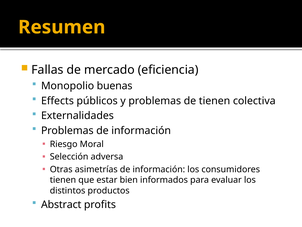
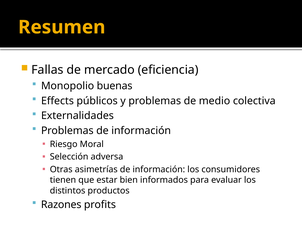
de tienen: tienen -> medio
Abstract: Abstract -> Razones
